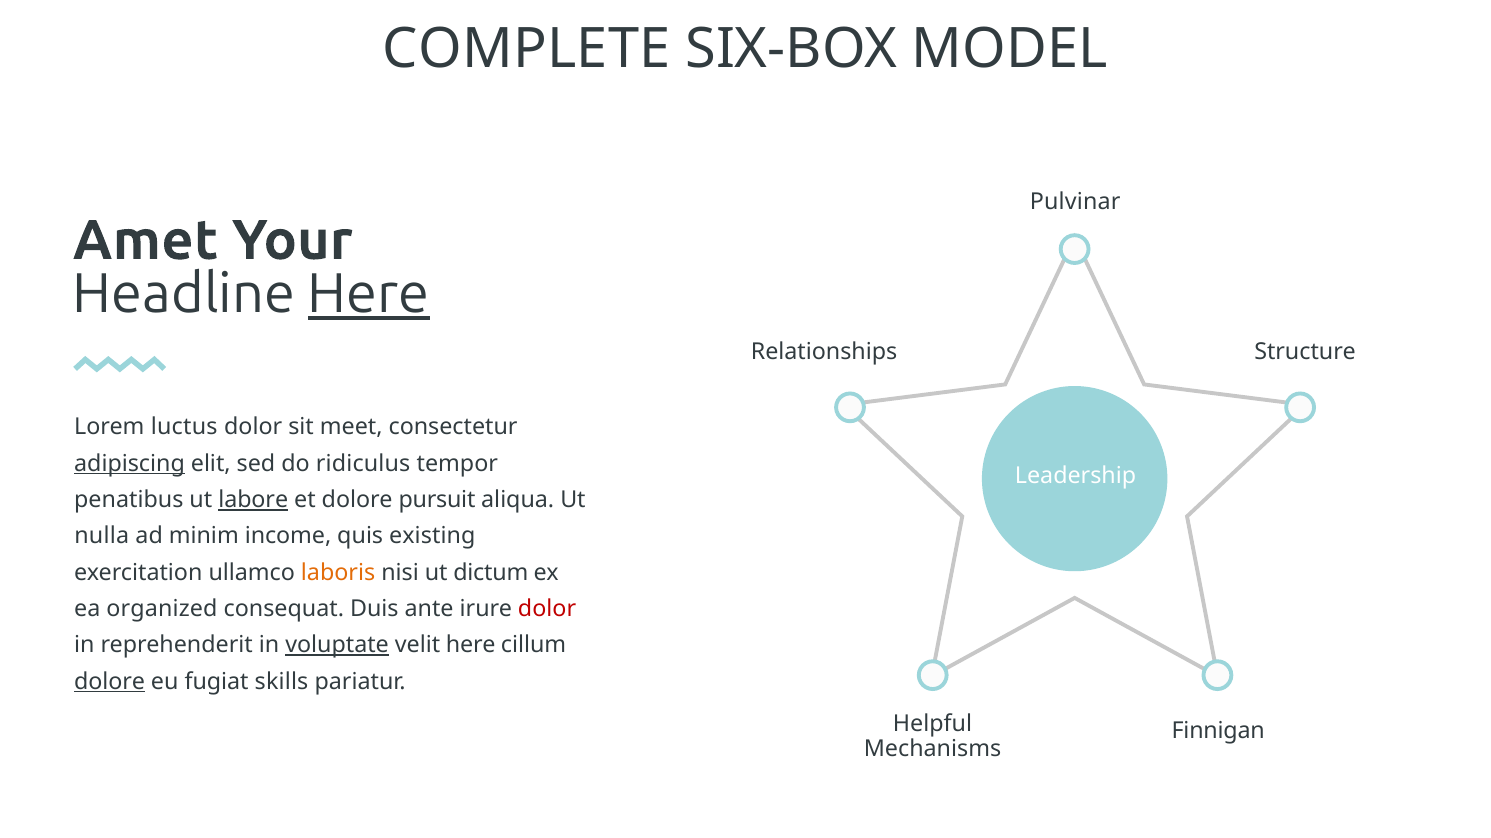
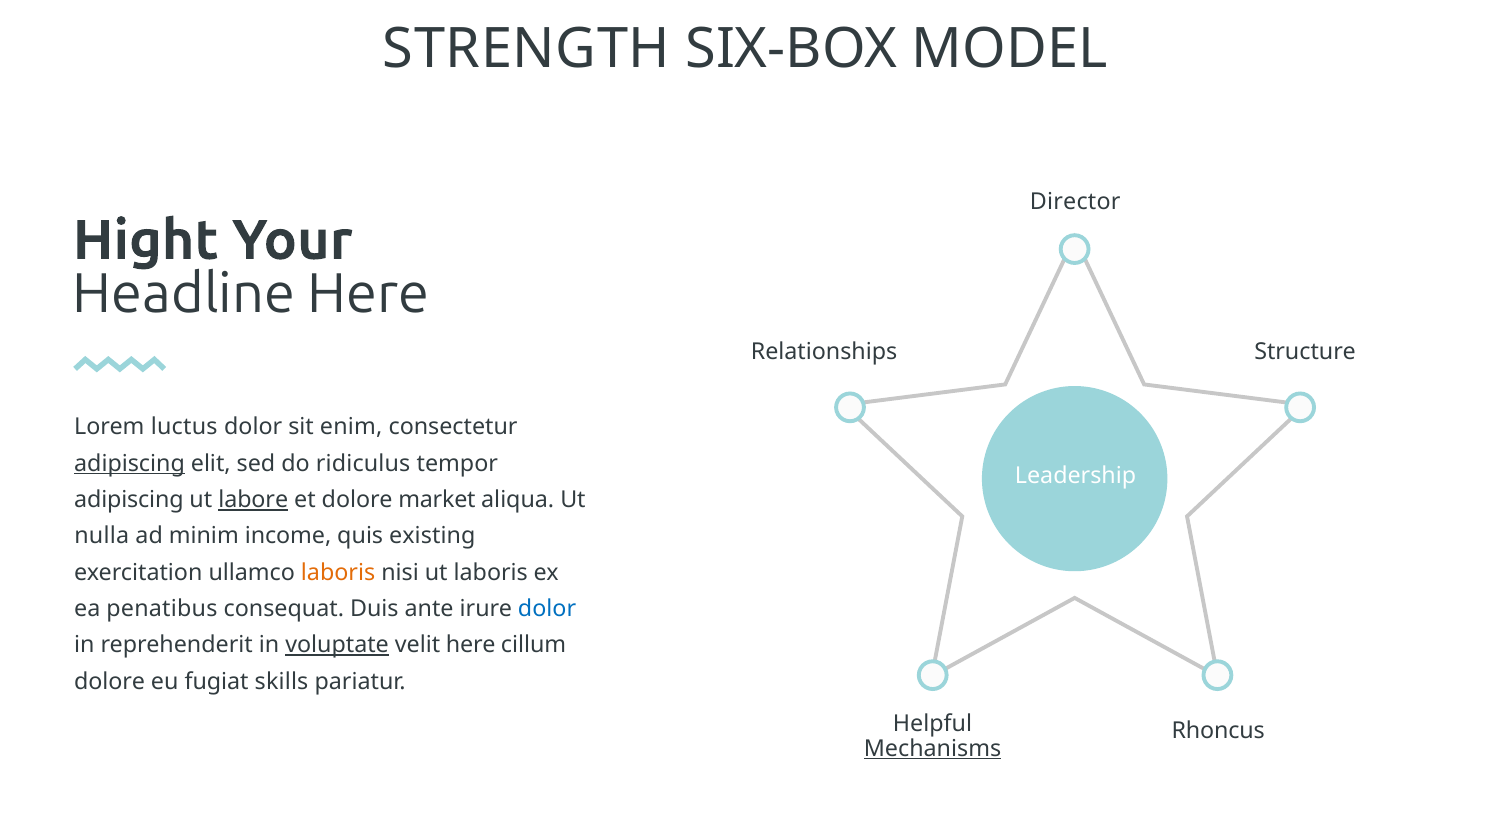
COMPLETE: COMPLETE -> STRENGTH
Pulvinar: Pulvinar -> Director
Amet: Amet -> Hight
Here at (369, 294) underline: present -> none
meet: meet -> enim
penatibus at (129, 500): penatibus -> adipiscing
pursuit: pursuit -> market
ut dictum: dictum -> laboris
organized: organized -> penatibus
dolor at (547, 609) colour: red -> blue
dolore at (110, 682) underline: present -> none
Finnigan: Finnigan -> Rhoncus
Mechanisms underline: none -> present
